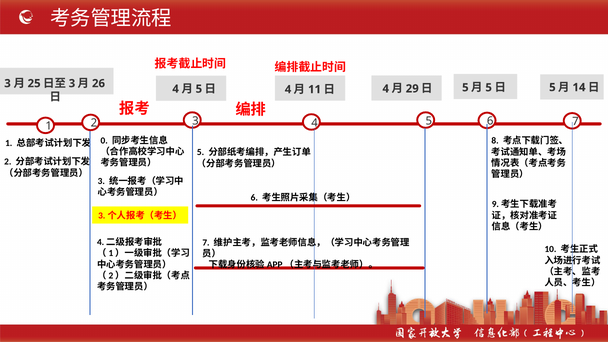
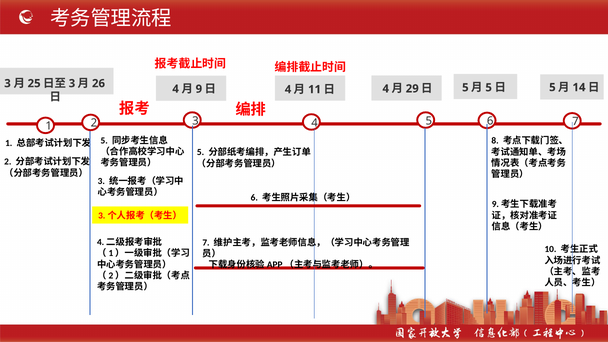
5 at (199, 89): 5 -> 9
0 at (104, 141): 0 -> 5
